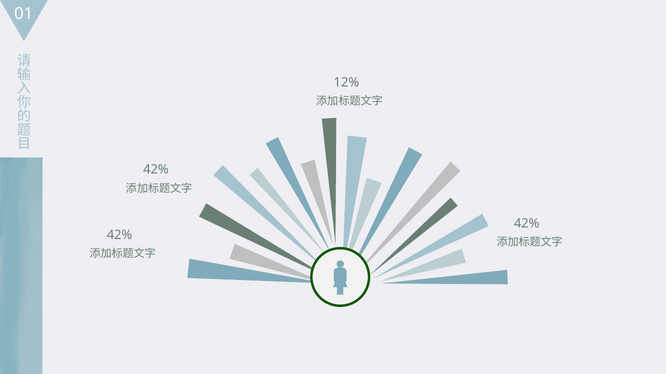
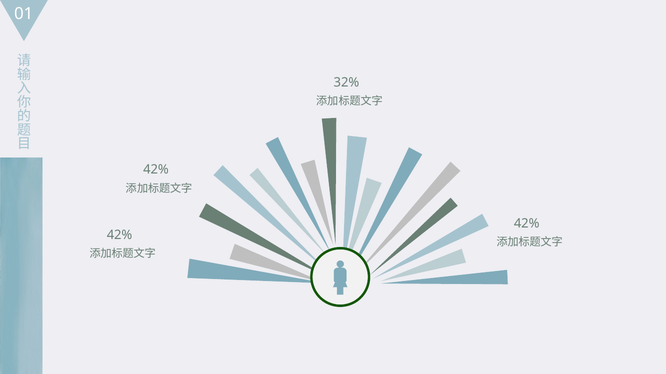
12%: 12% -> 32%
